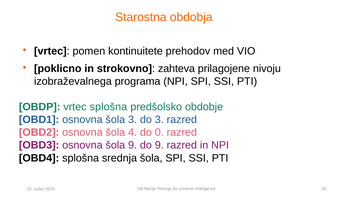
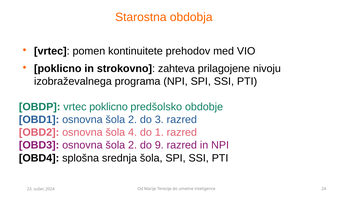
vrtec splošna: splošna -> poklicno
OBD1 osnovna šola 3: 3 -> 2
0: 0 -> 1
OBD3 osnovna šola 9: 9 -> 2
